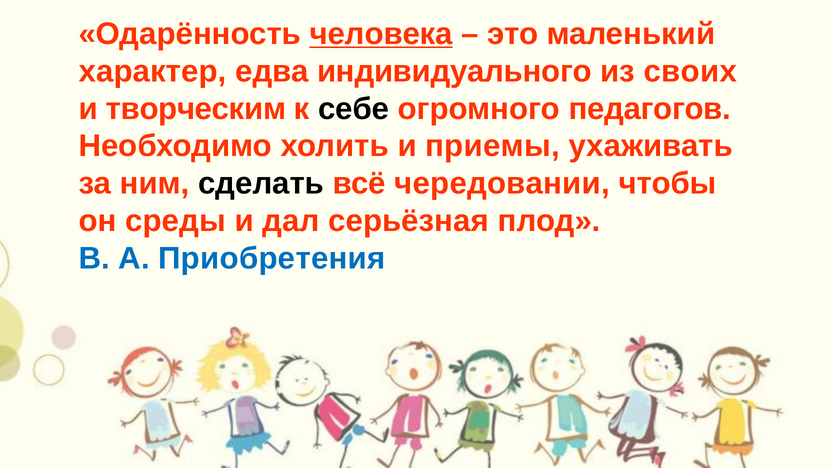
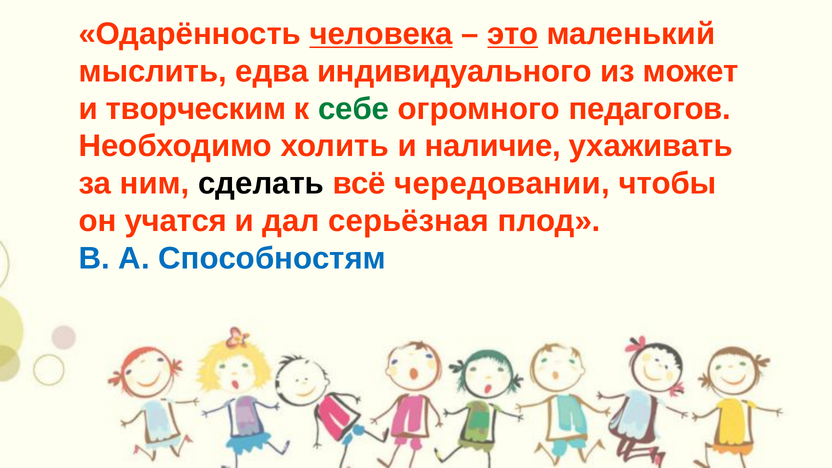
это underline: none -> present
характер: характер -> мыслить
своих: своих -> может
себе colour: black -> green
приемы: приемы -> наличие
среды: среды -> учатся
Приобретения: Приобретения -> Способностям
